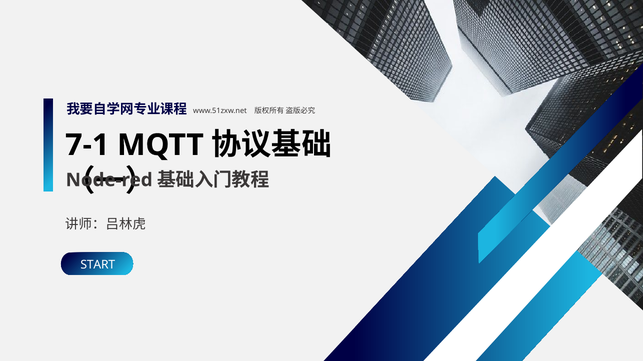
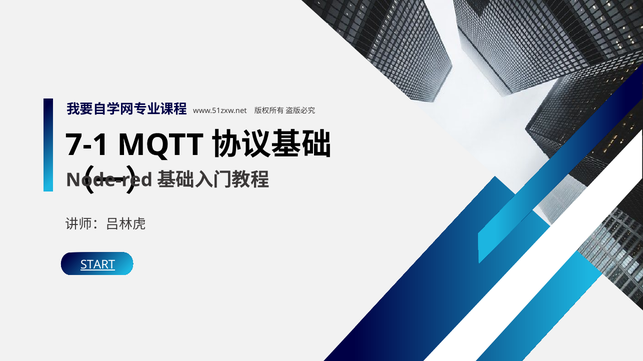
START underline: none -> present
